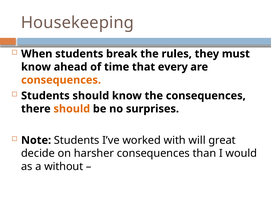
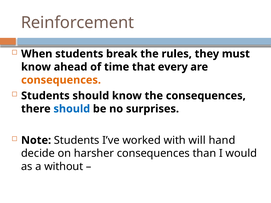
Housekeeping: Housekeeping -> Reinforcement
should at (72, 109) colour: orange -> blue
great: great -> hand
